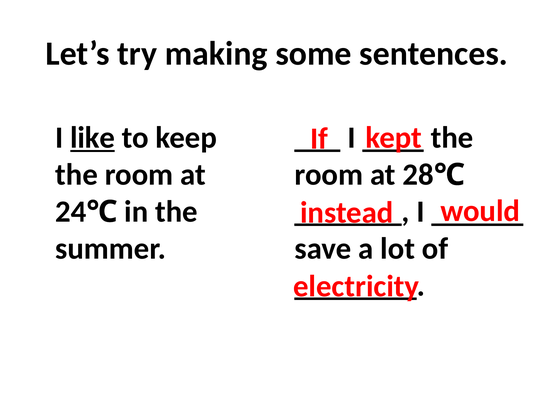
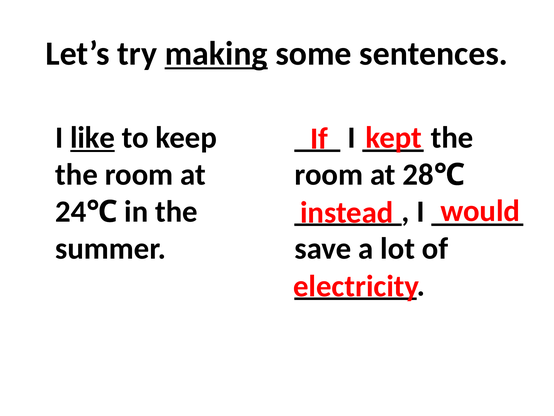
making underline: none -> present
